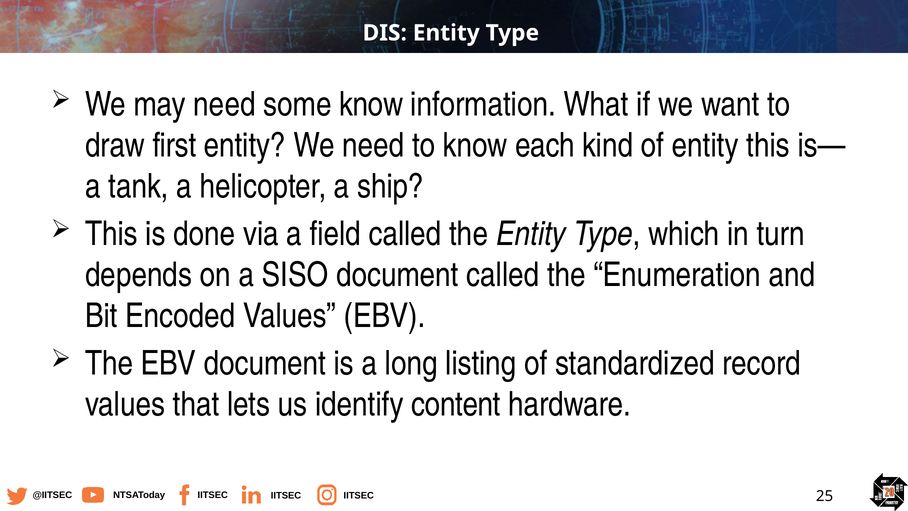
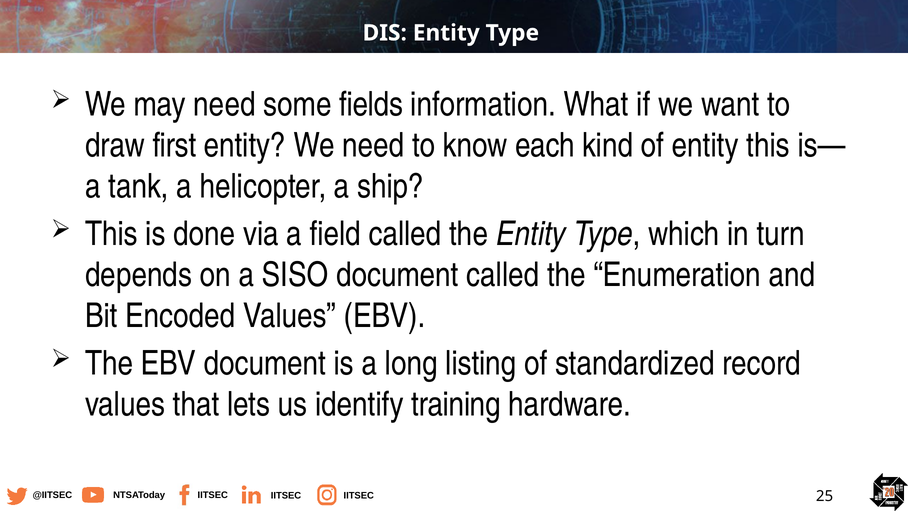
some know: know -> fields
content: content -> training
